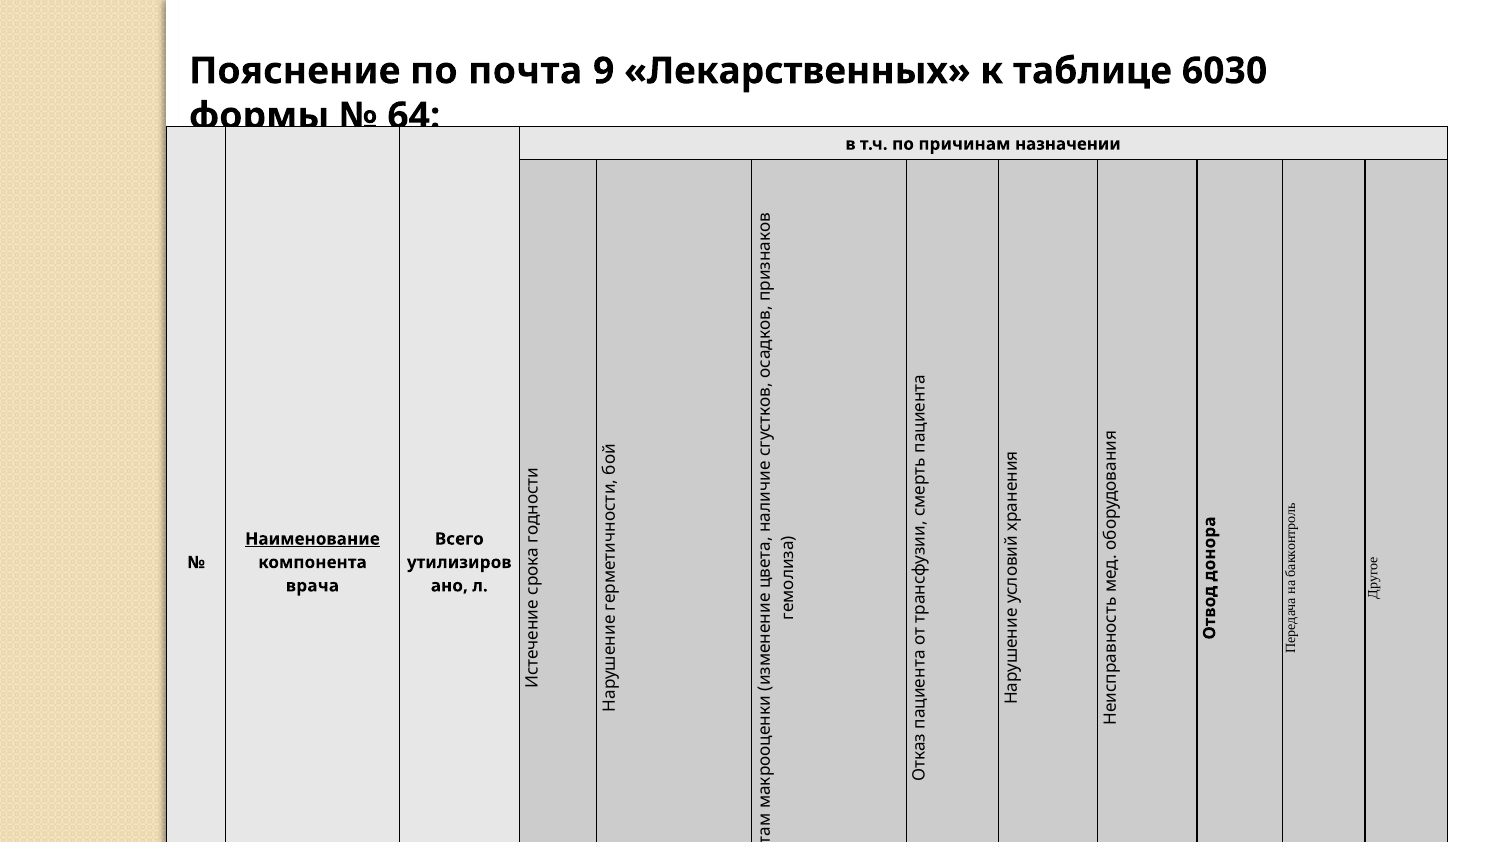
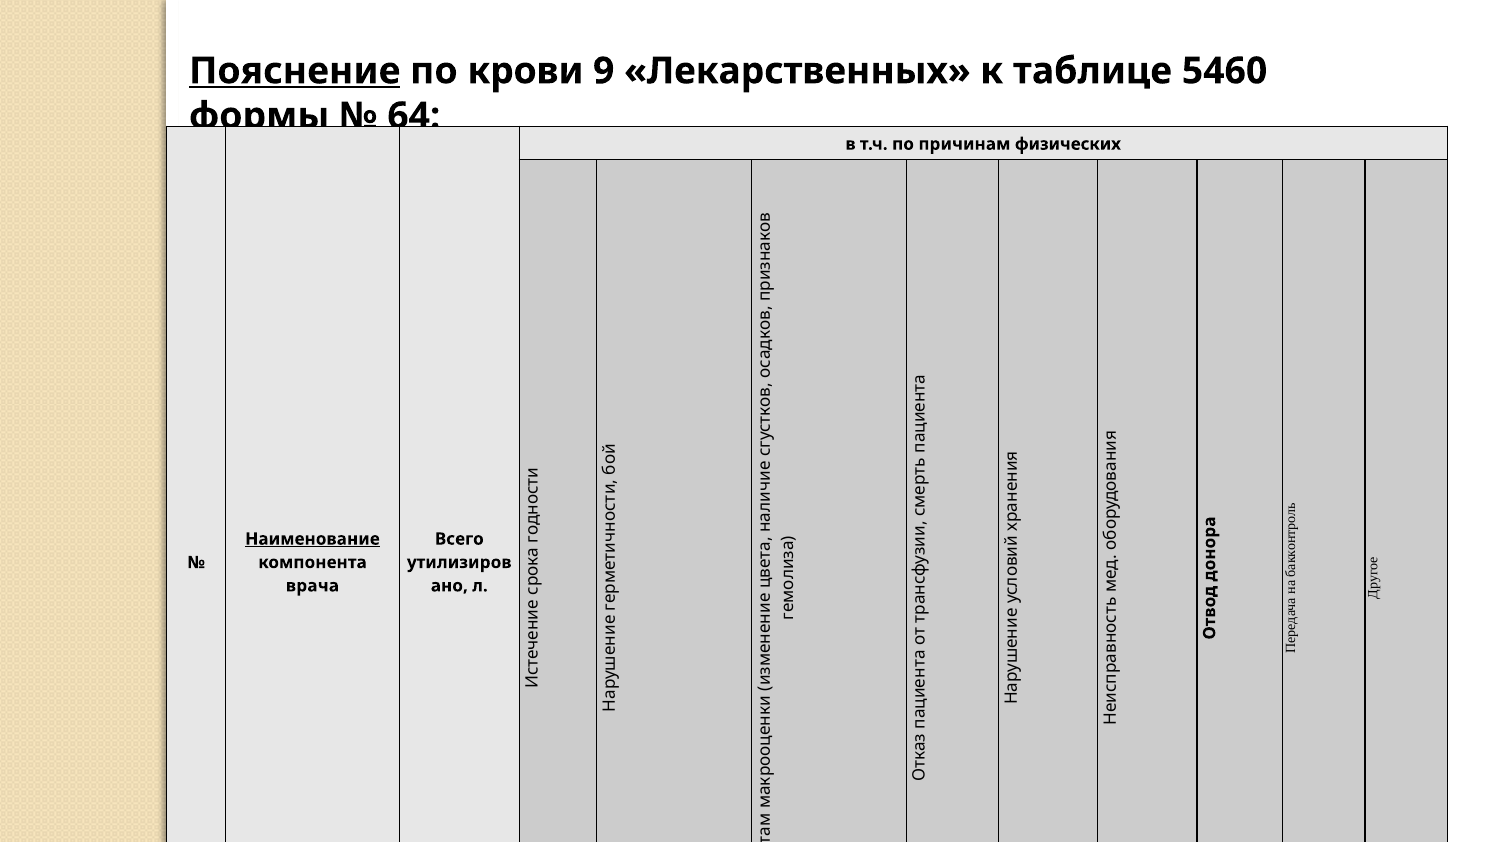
Пояснение underline: none -> present
почта: почта -> крови
6030: 6030 -> 5460
назначении: назначении -> физических
